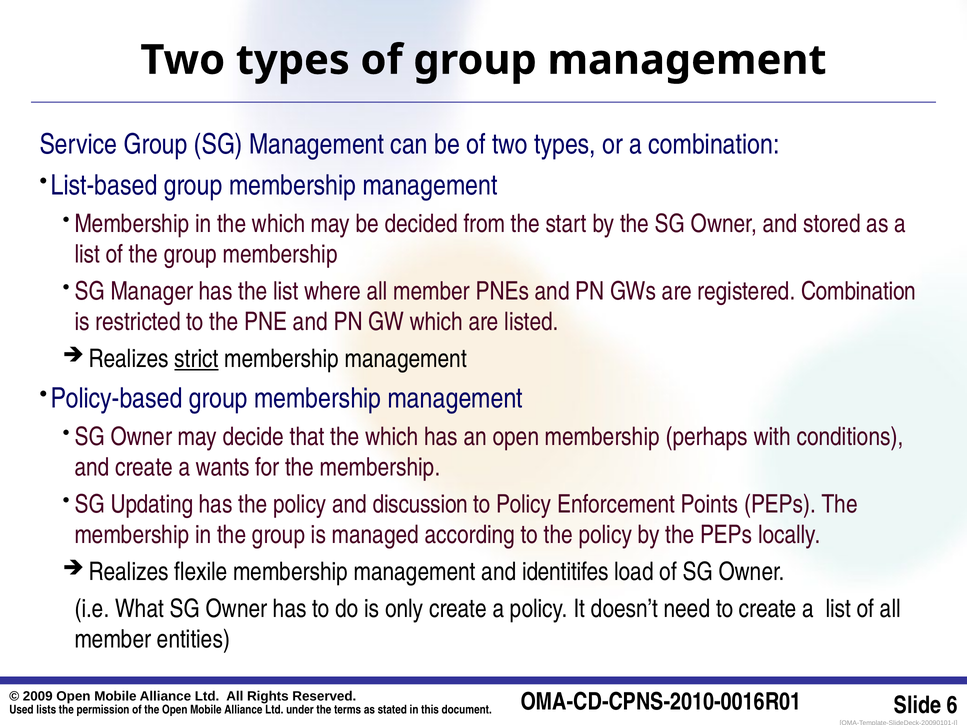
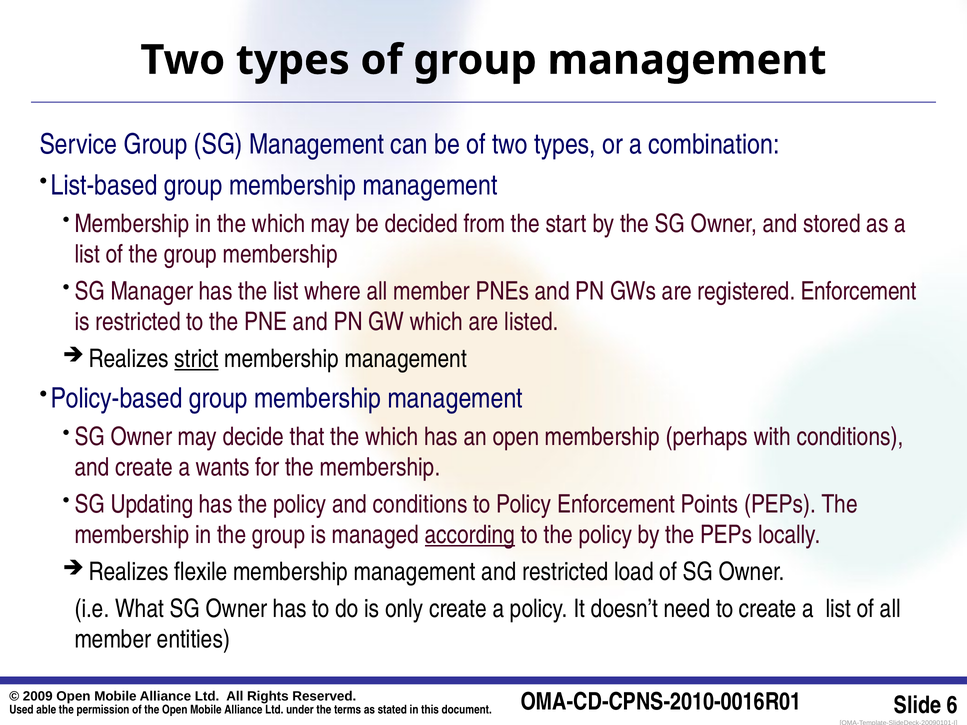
registered Combination: Combination -> Enforcement
and discussion: discussion -> conditions
according underline: none -> present
and identitifes: identitifes -> restricted
lists: lists -> able
